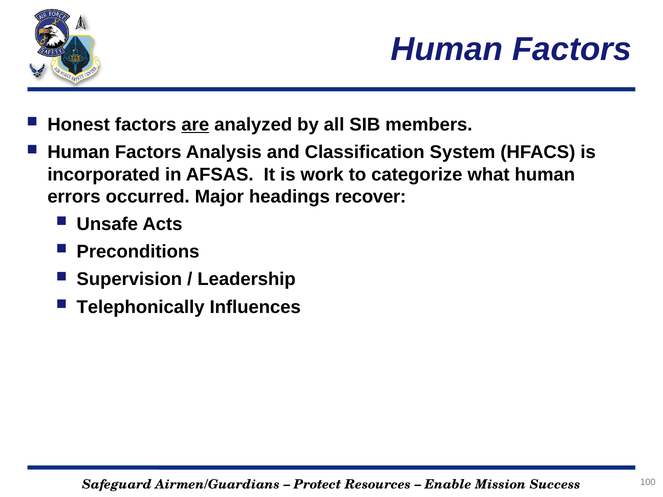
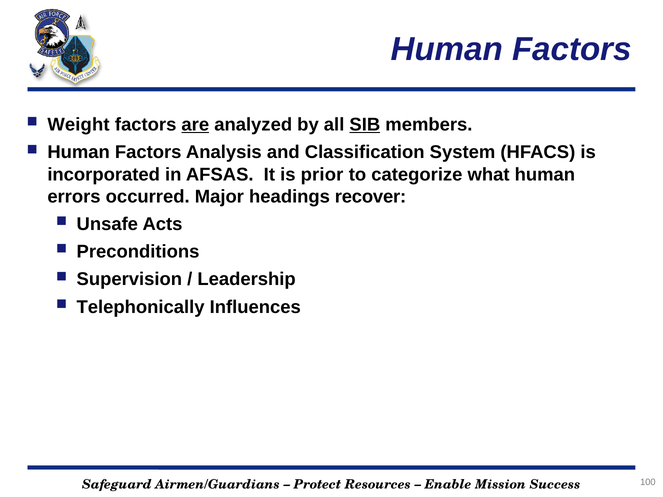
Honest: Honest -> Weight
SIB underline: none -> present
work: work -> prior
